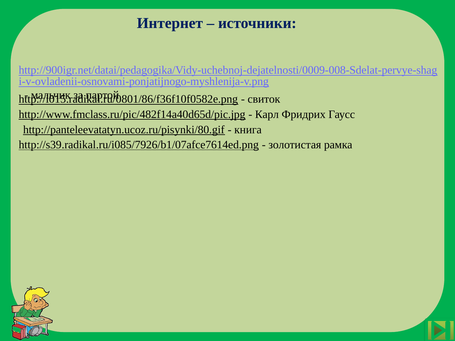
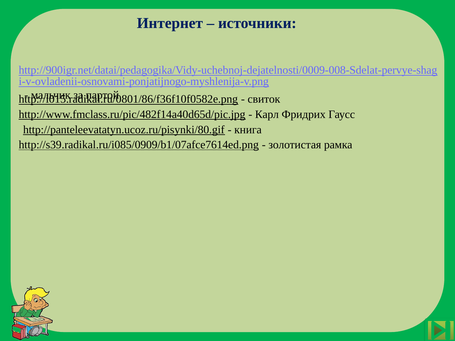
http://s39.radikal.ru/i085/7926/b1/07afce7614ed.png: http://s39.radikal.ru/i085/7926/b1/07afce7614ed.png -> http://s39.radikal.ru/i085/0909/b1/07afce7614ed.png
